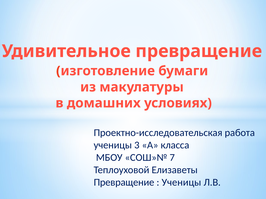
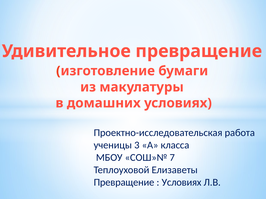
Ученицы at (181, 183): Ученицы -> Условиях
